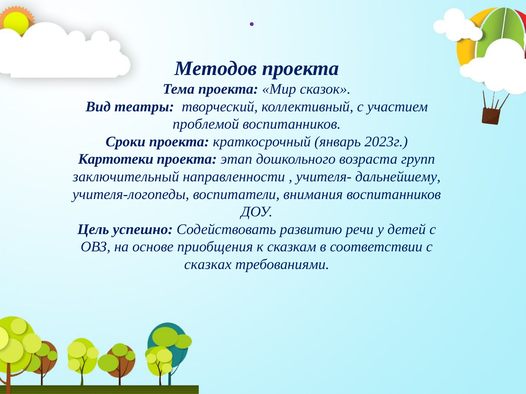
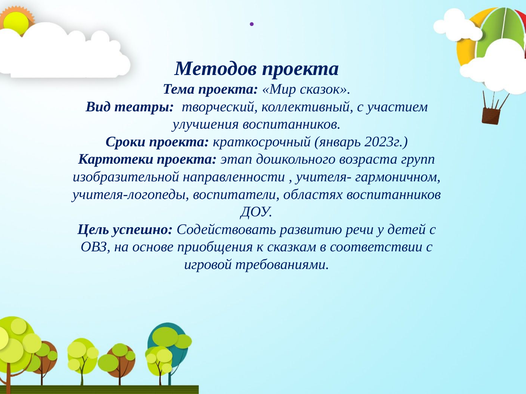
проблемой: проблемой -> улучшения
заключительный: заключительный -> изобразительной
дальнейшему: дальнейшему -> гармоничном
внимания: внимания -> областях
сказках: сказках -> игровой
